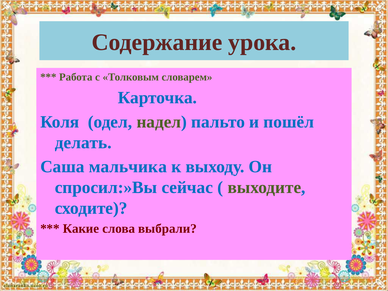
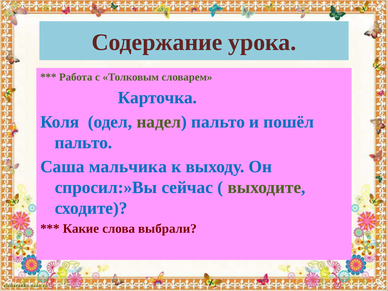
делать at (83, 143): делать -> пальто
